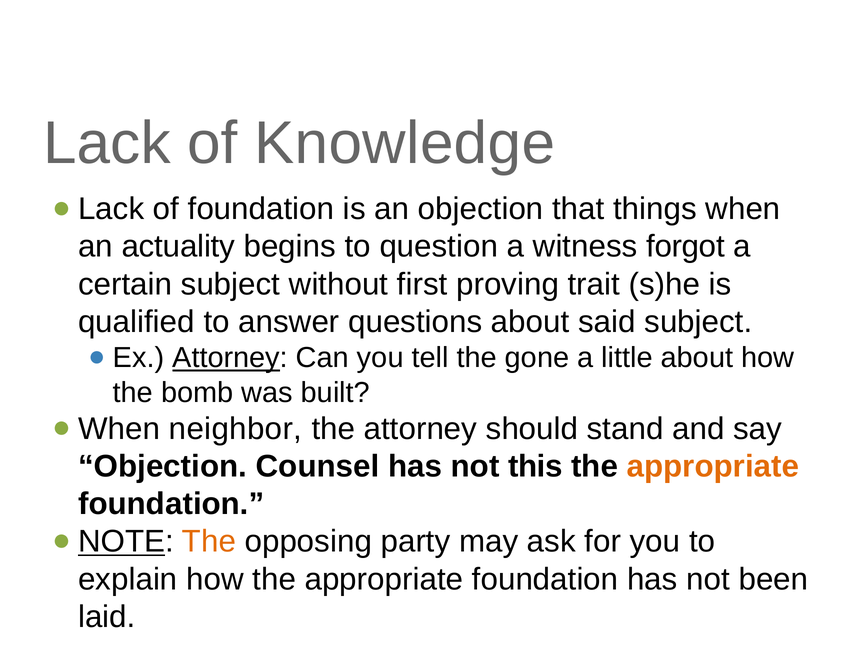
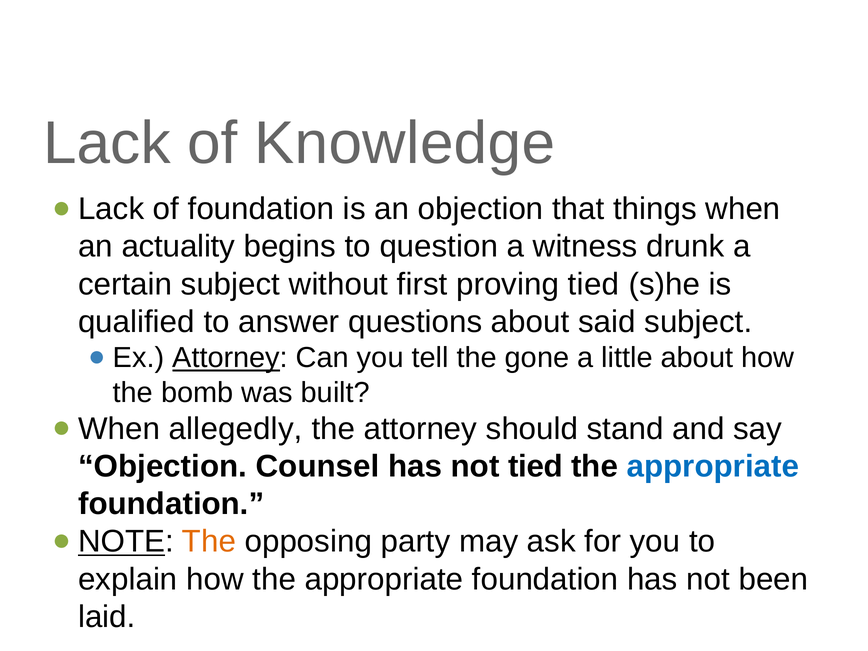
forgot: forgot -> drunk
proving trait: trait -> tied
neighbor: neighbor -> allegedly
not this: this -> tied
appropriate at (713, 466) colour: orange -> blue
